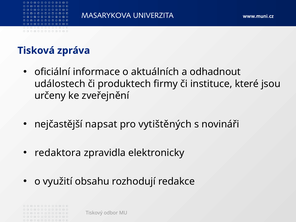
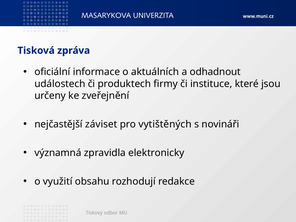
napsat: napsat -> záviset
redaktora: redaktora -> významná
